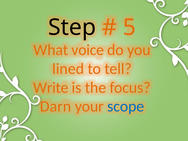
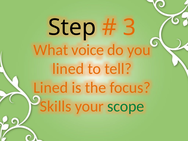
5: 5 -> 3
Write at (51, 88): Write -> Lined
Darn: Darn -> Skills
scope colour: blue -> green
